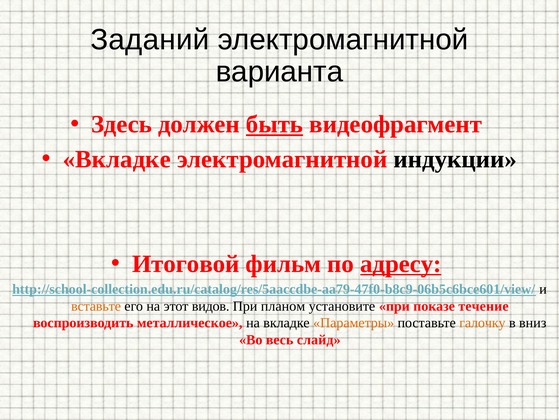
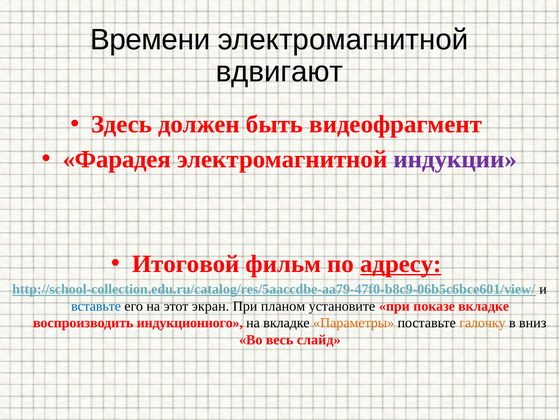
Заданий: Заданий -> Времени
варианта: варианта -> вдвигают
быть underline: present -> none
Вкладке at (117, 159): Вкладке -> Фарадея
индукции colour: black -> purple
вставьте colour: orange -> blue
видов: видов -> экран
показе течение: течение -> вкладке
металлическое: металлическое -> индукционного
